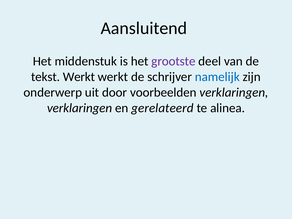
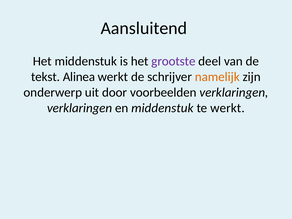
tekst Werkt: Werkt -> Alinea
namelijk colour: blue -> orange
en gerelateerd: gerelateerd -> middenstuk
te alinea: alinea -> werkt
